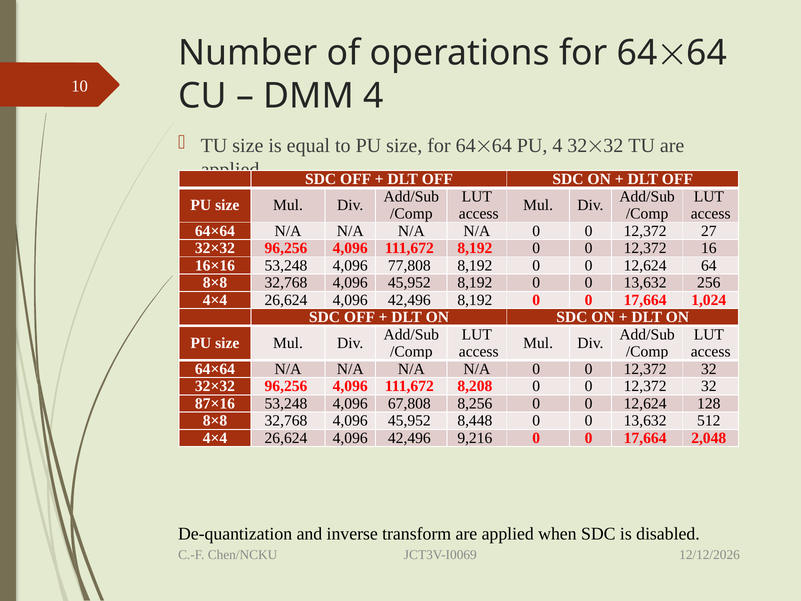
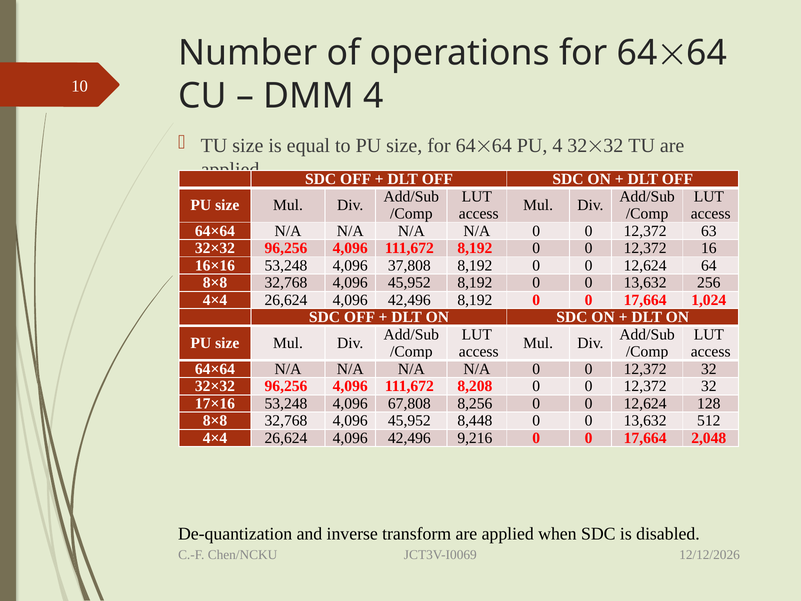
27: 27 -> 63
77,808: 77,808 -> 37,808
87×16: 87×16 -> 17×16
